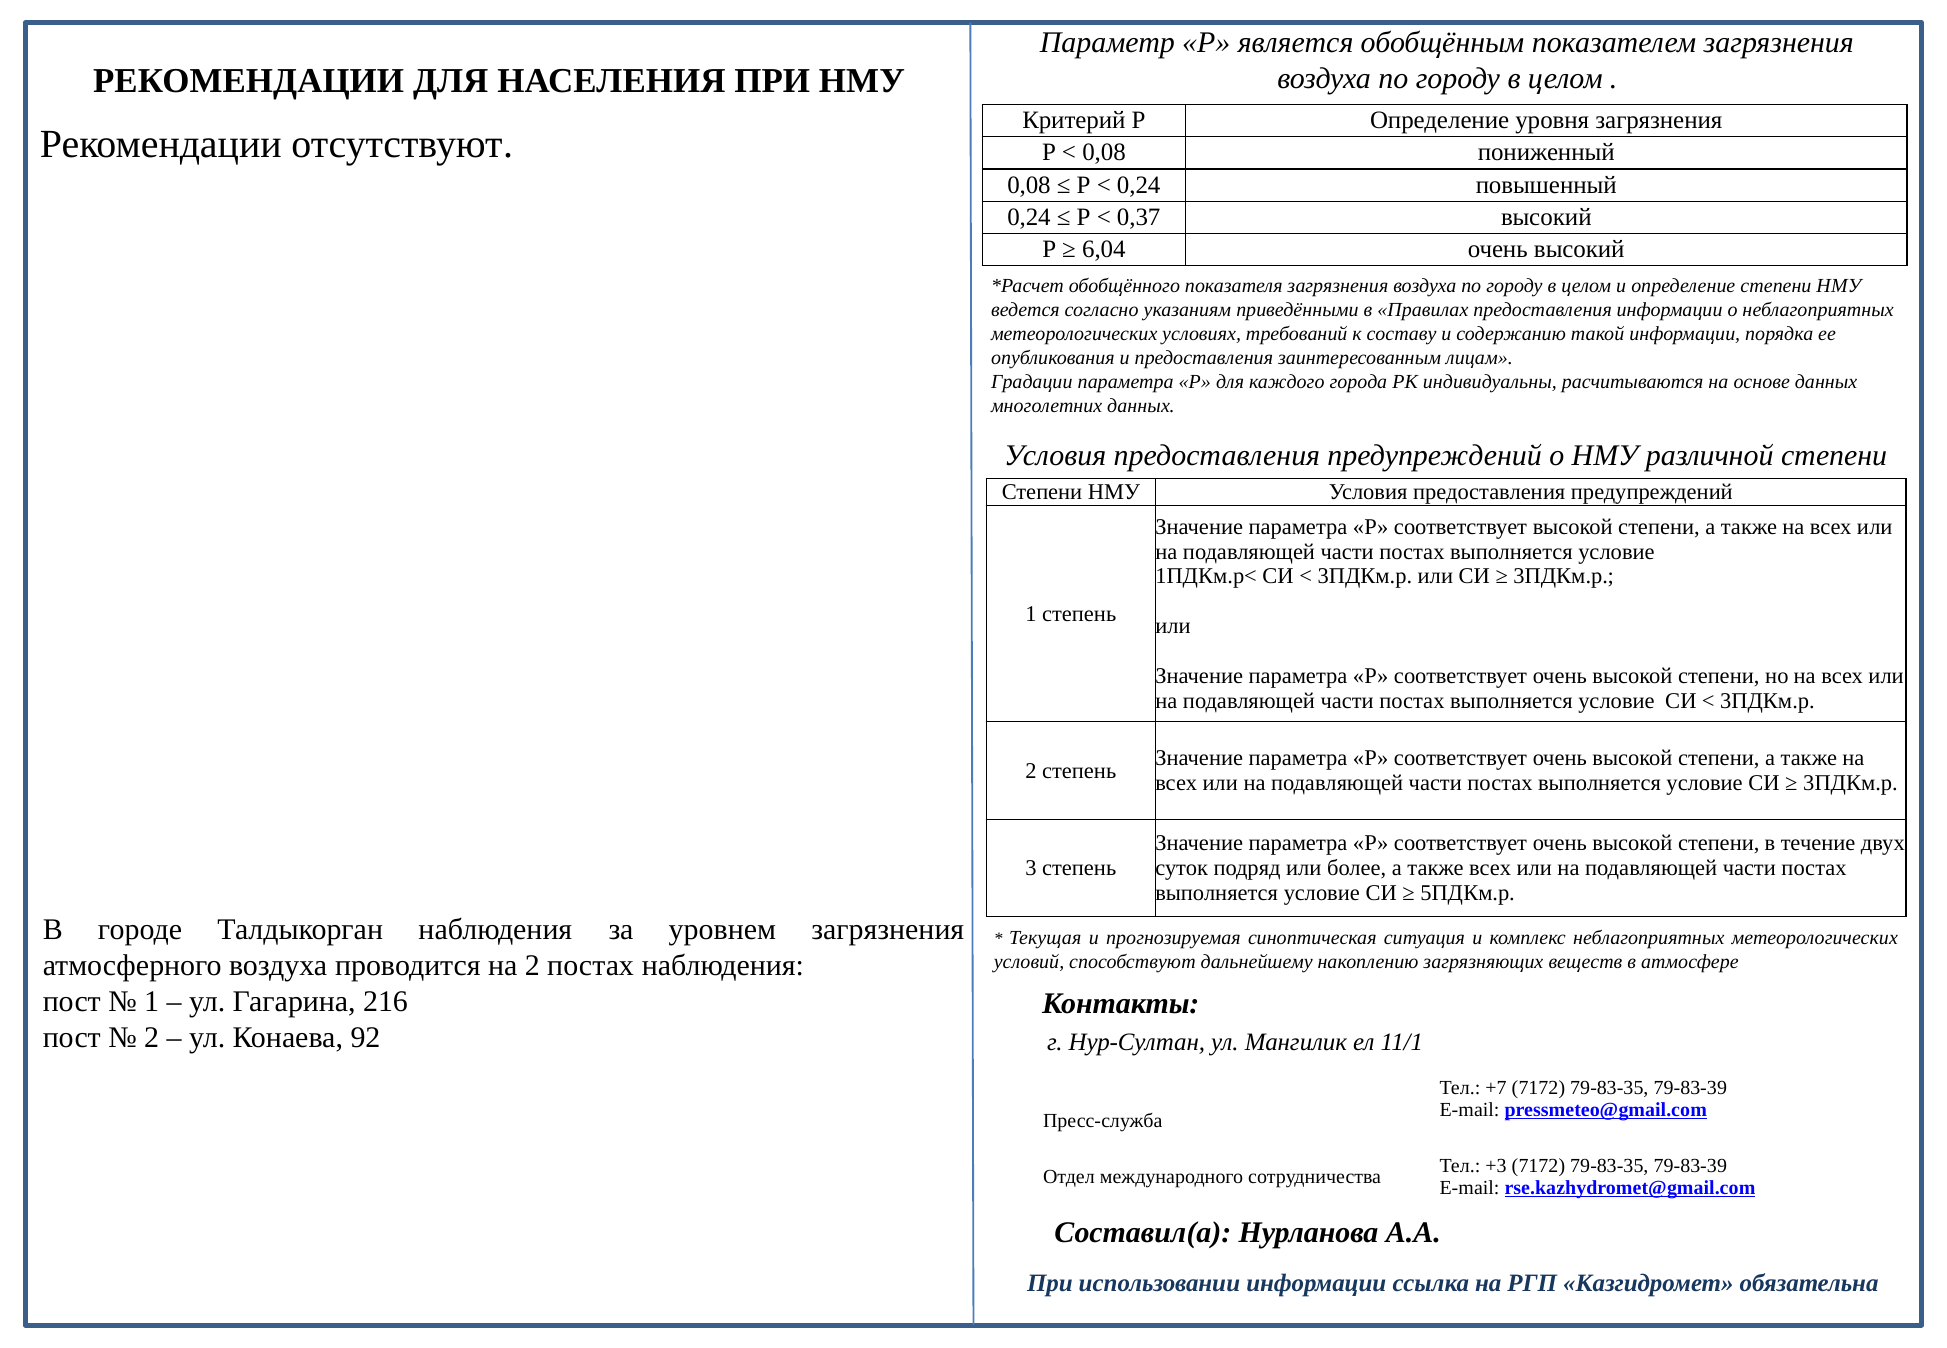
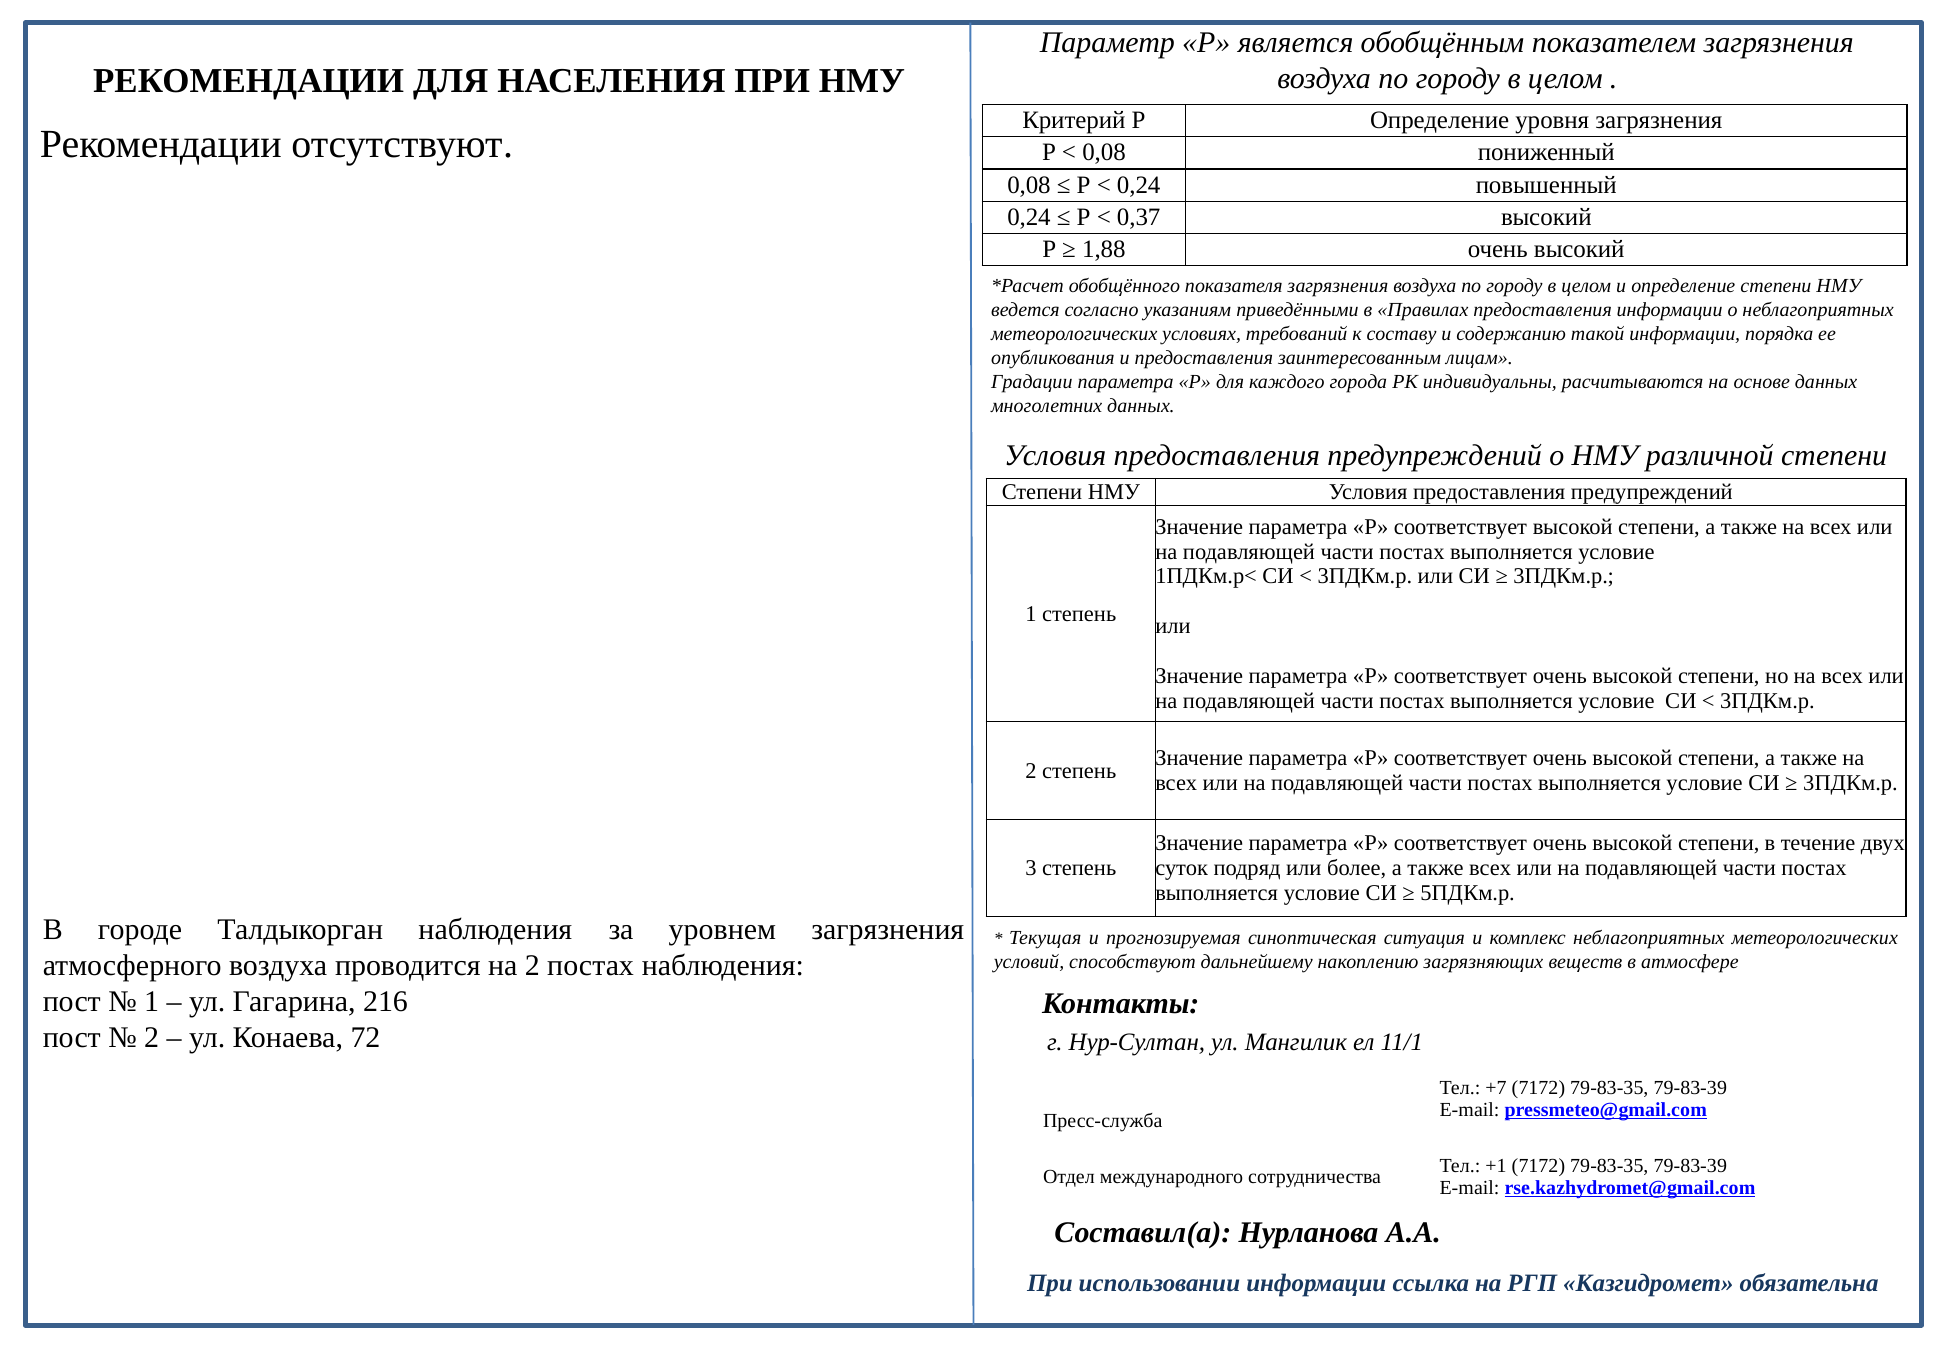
6,04: 6,04 -> 1,88
92: 92 -> 72
+3: +3 -> +1
